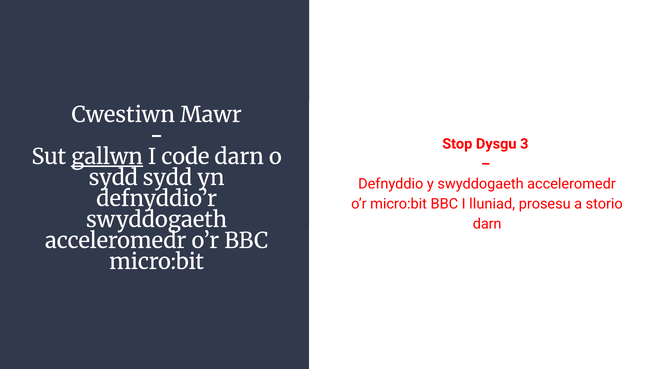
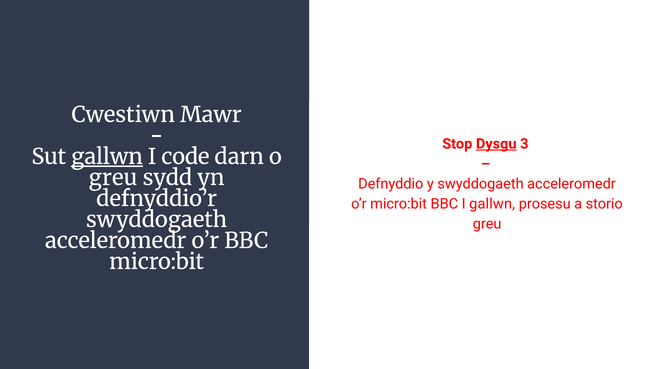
Dysgu underline: none -> present
sydd at (113, 178): sydd -> greu
I lluniad: lluniad -> gallwn
darn at (487, 224): darn -> greu
